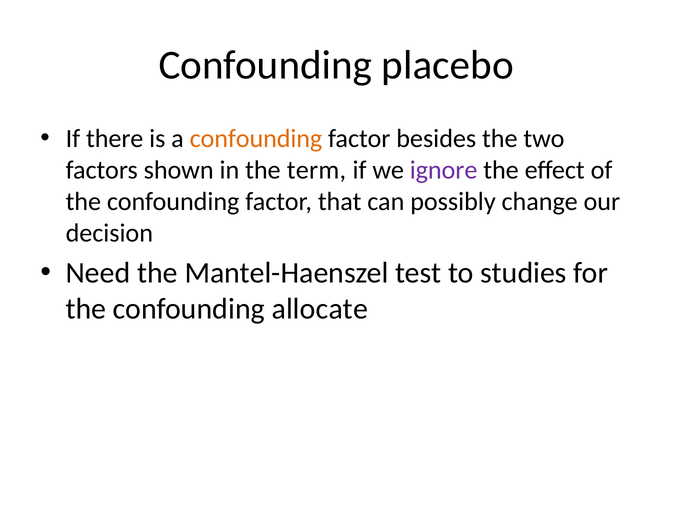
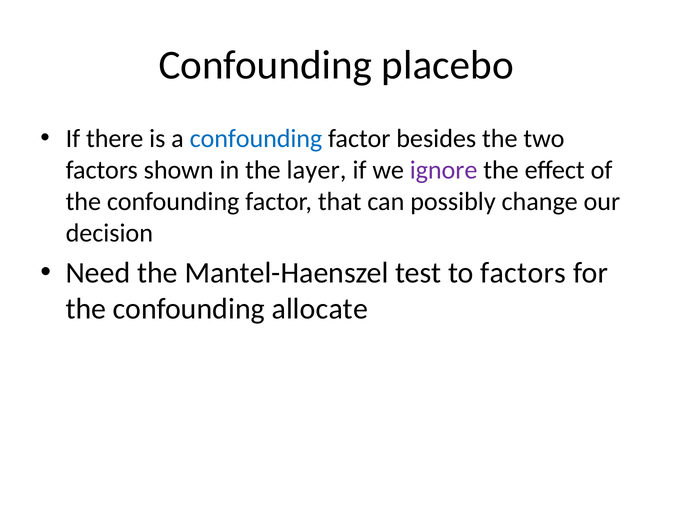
confounding at (256, 139) colour: orange -> blue
term: term -> layer
to studies: studies -> factors
